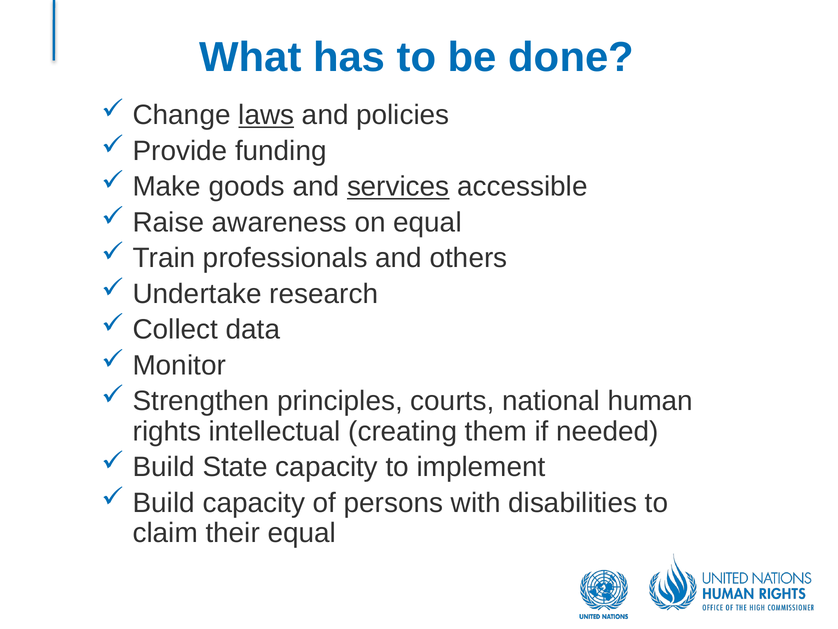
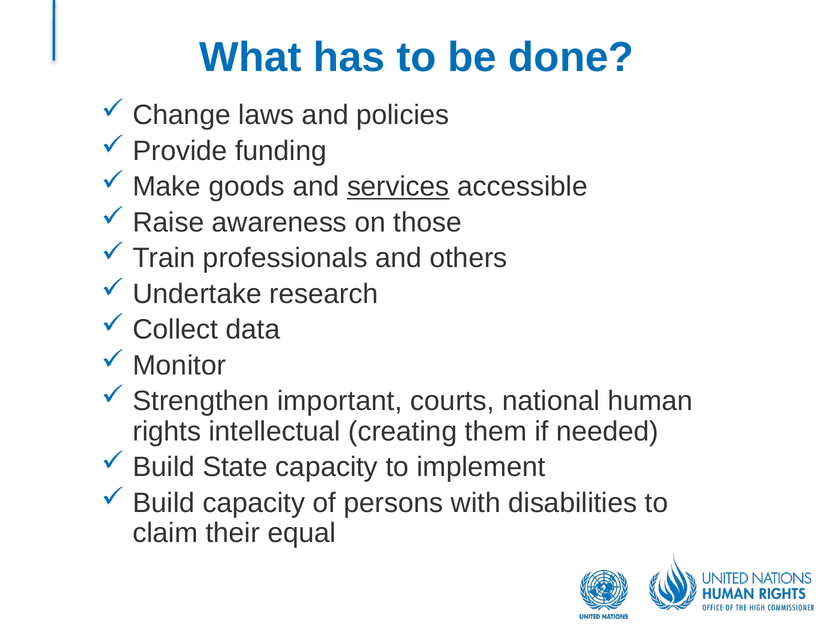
laws underline: present -> none
on equal: equal -> those
principles: principles -> important
